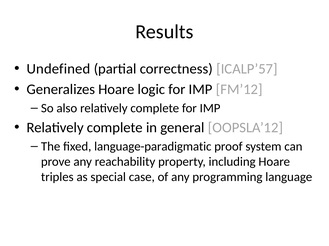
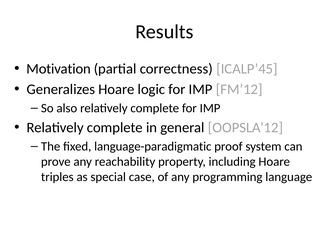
Undefined: Undefined -> Motivation
ICALP’57: ICALP’57 -> ICALP’45
